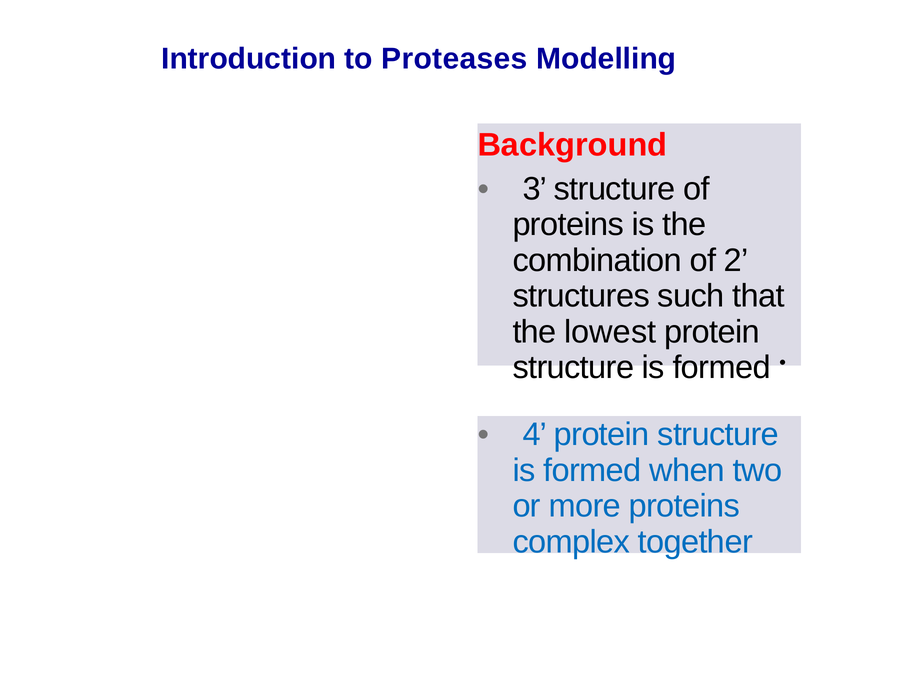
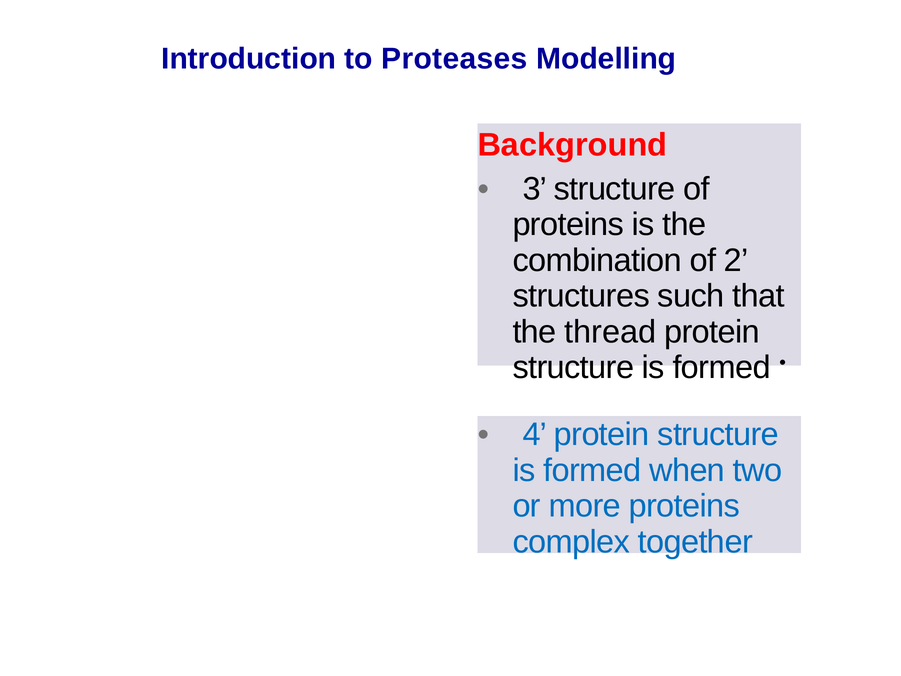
lowest: lowest -> thread
